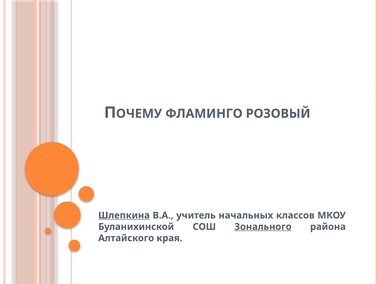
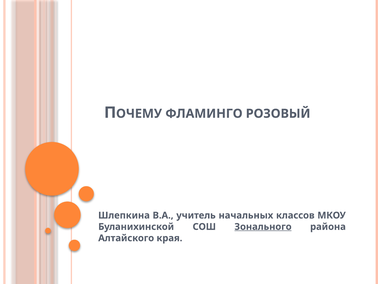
Шлепкина underline: present -> none
